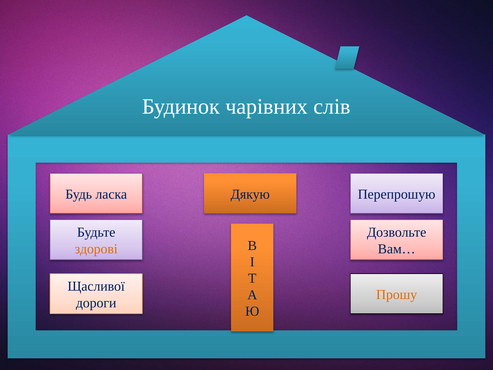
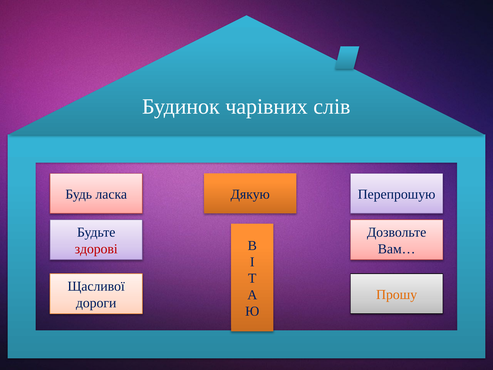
здорові colour: orange -> red
